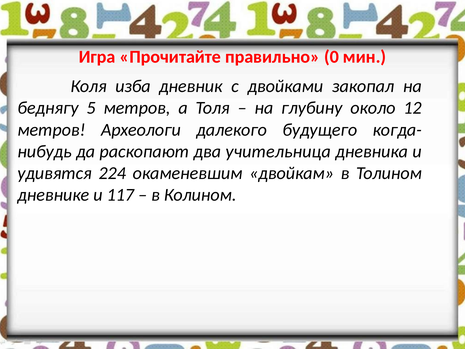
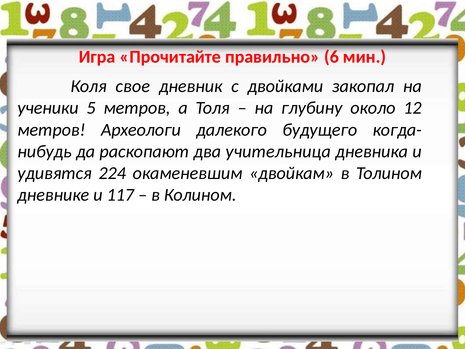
0: 0 -> 6
изба: изба -> свое
беднягу: беднягу -> ученики
